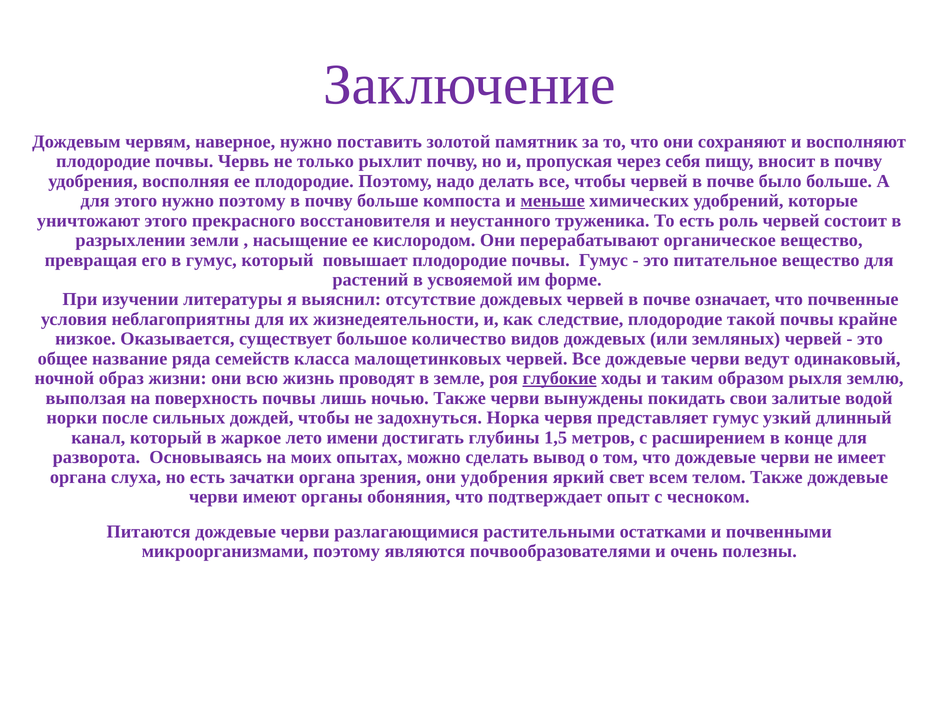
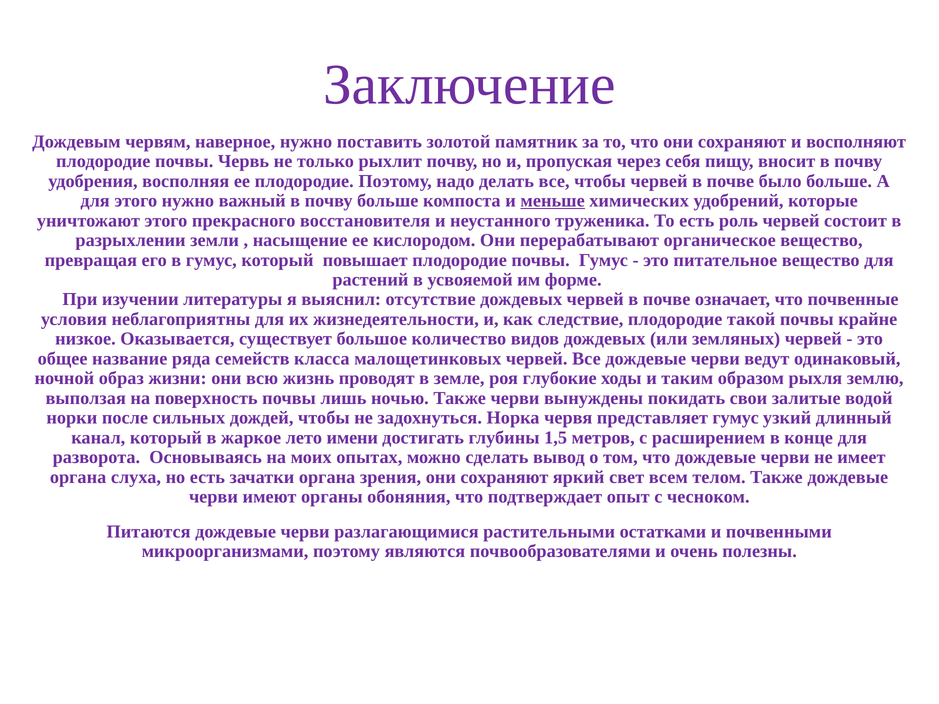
нужно поэтому: поэтому -> важный
глубокие underline: present -> none
зрения они удобрения: удобрения -> сохраняют
